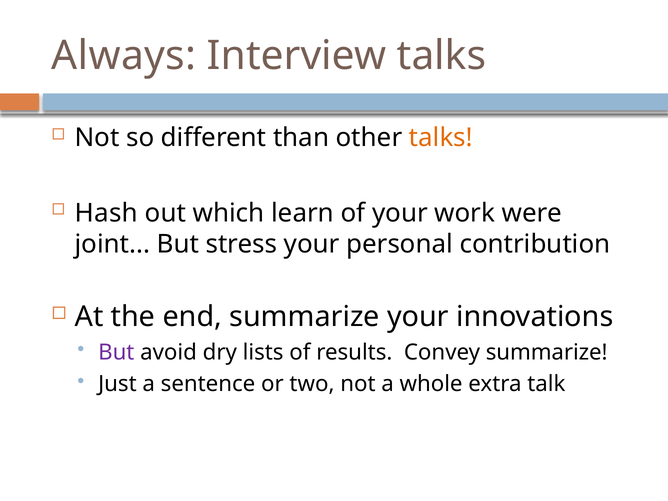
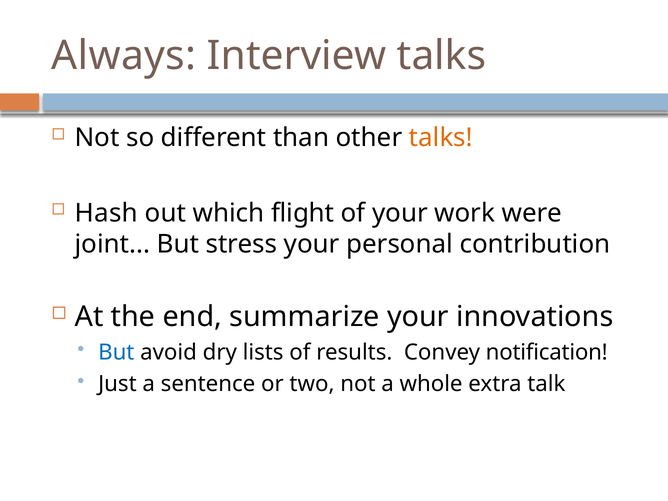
learn: learn -> flight
But at (116, 352) colour: purple -> blue
Convey summarize: summarize -> notification
